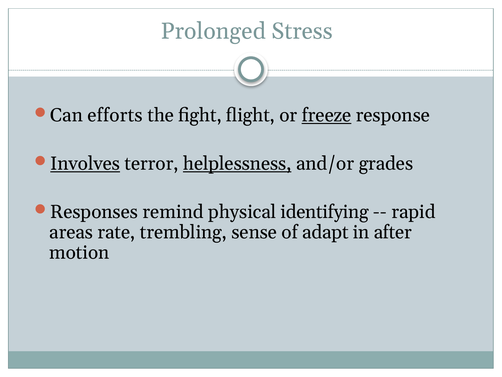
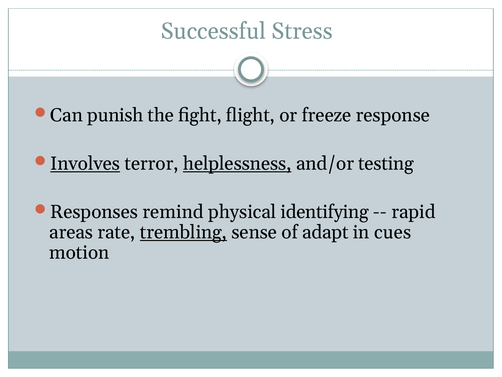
Prolonged: Prolonged -> Successful
efforts: efforts -> punish
freeze underline: present -> none
grades: grades -> testing
trembling underline: none -> present
after: after -> cues
